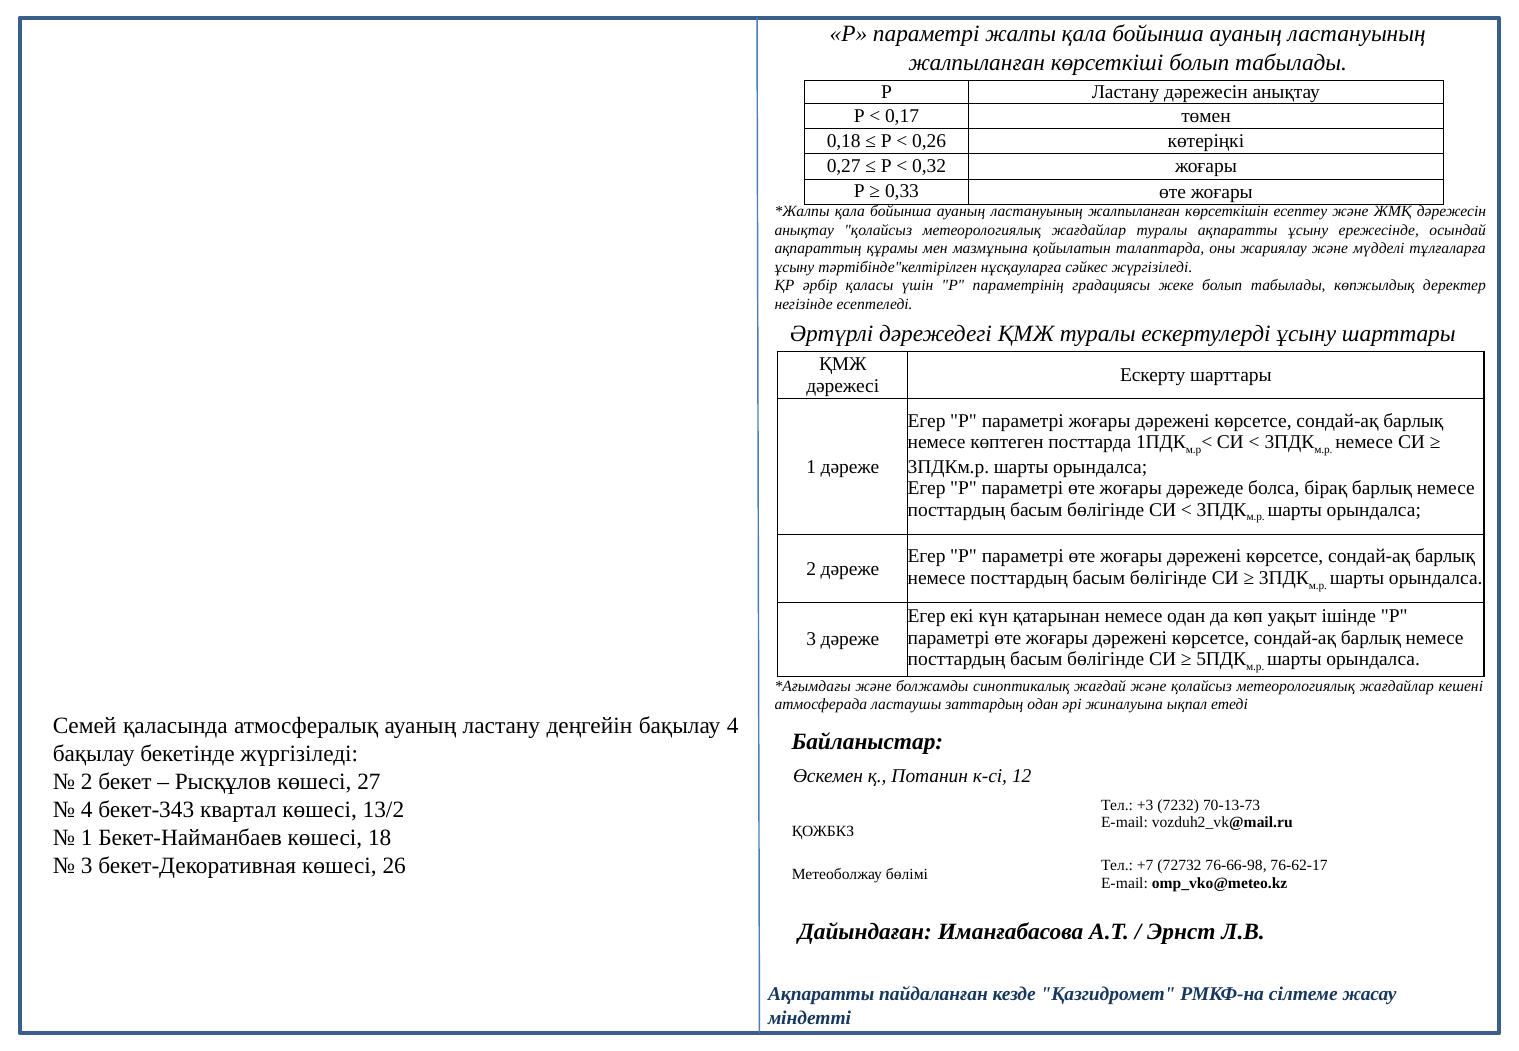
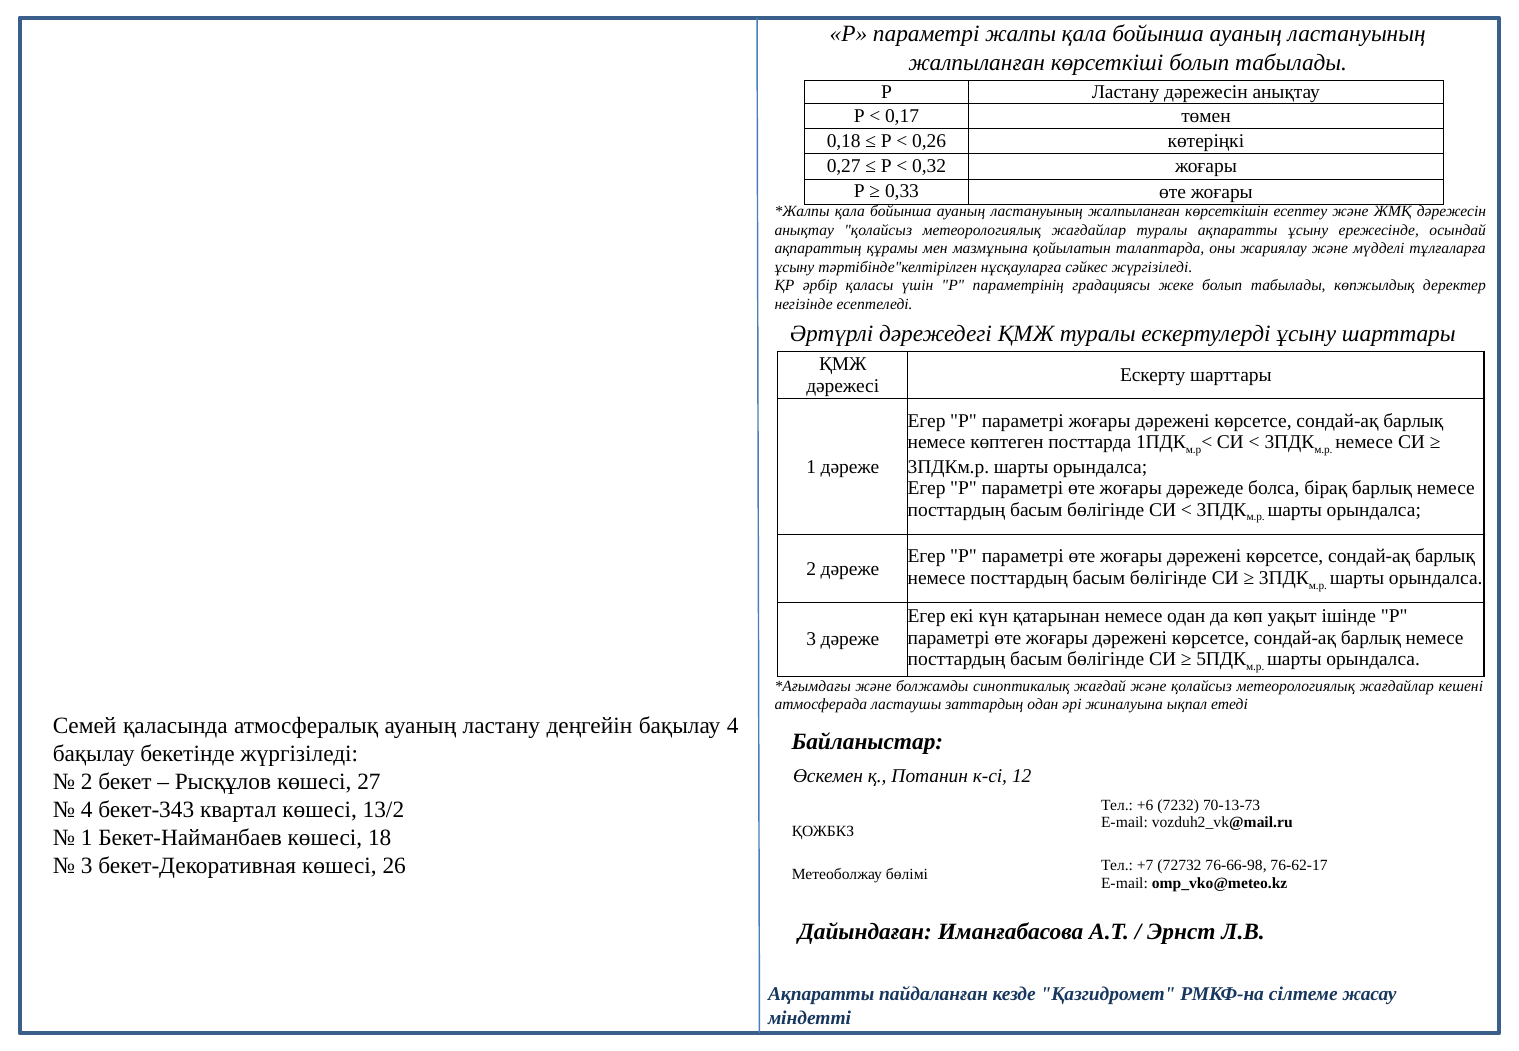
+3: +3 -> +6
